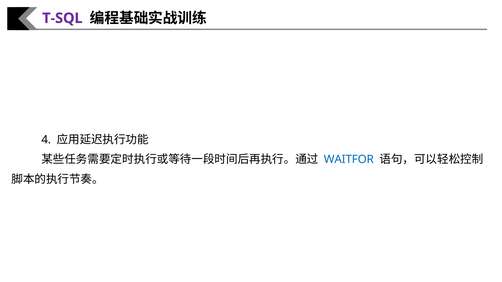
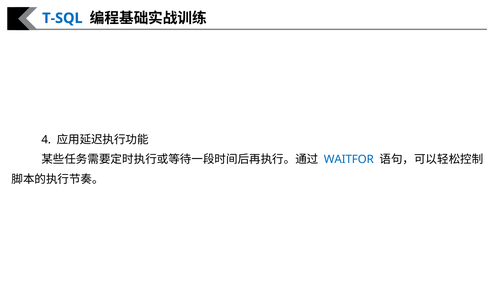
T-SQL colour: purple -> blue
